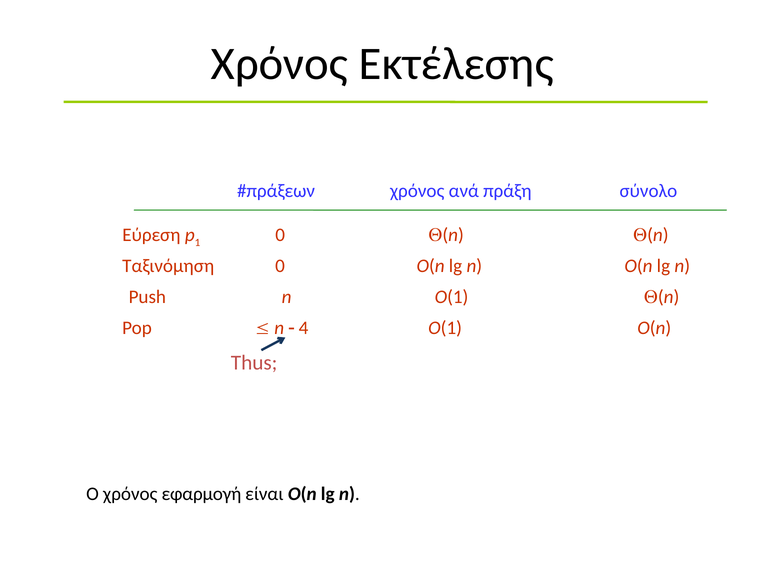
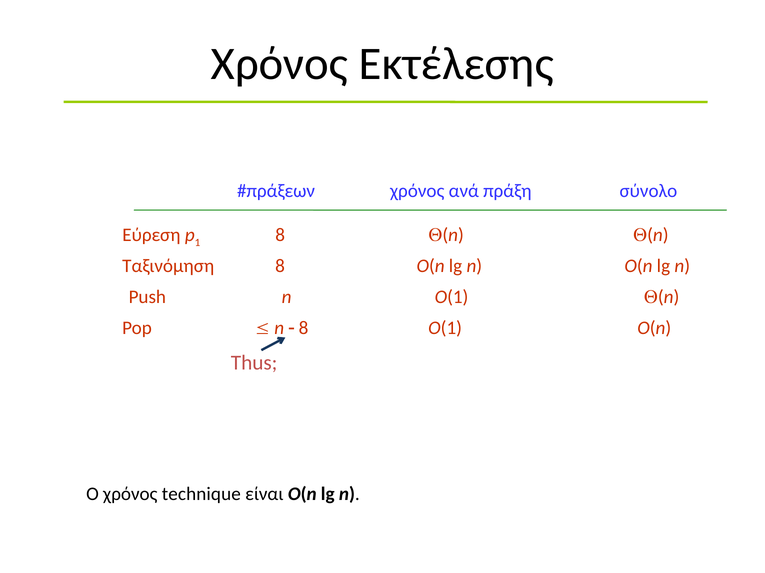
1 0: 0 -> 8
Ταξινόμηση 0: 0 -> 8
4 at (304, 328): 4 -> 8
εφαρμογή: εφαρμογή -> technique
